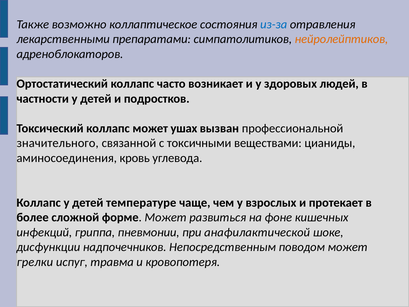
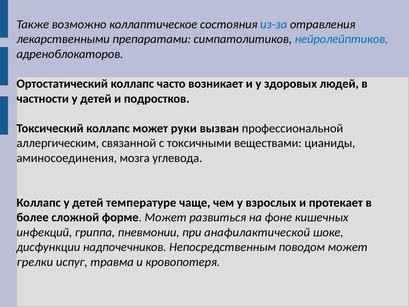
нейролейптиков colour: orange -> blue
ушах: ушах -> руки
значительного: значительного -> аллергическим
кровь: кровь -> мозга
